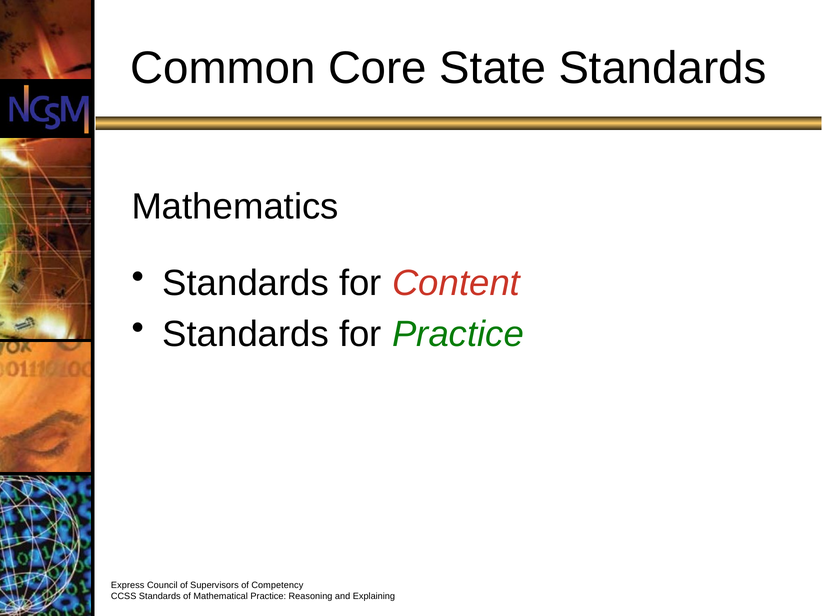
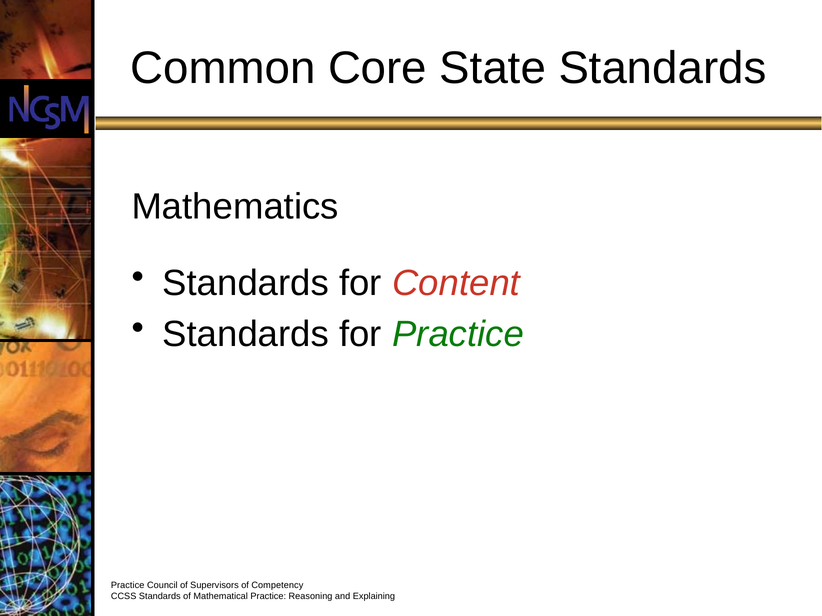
Express at (128, 586): Express -> Practice
